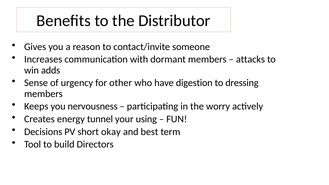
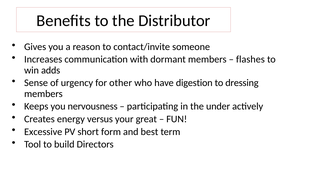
attacks: attacks -> flashes
worry: worry -> under
tunnel: tunnel -> versus
using: using -> great
Decisions: Decisions -> Excessive
okay: okay -> form
